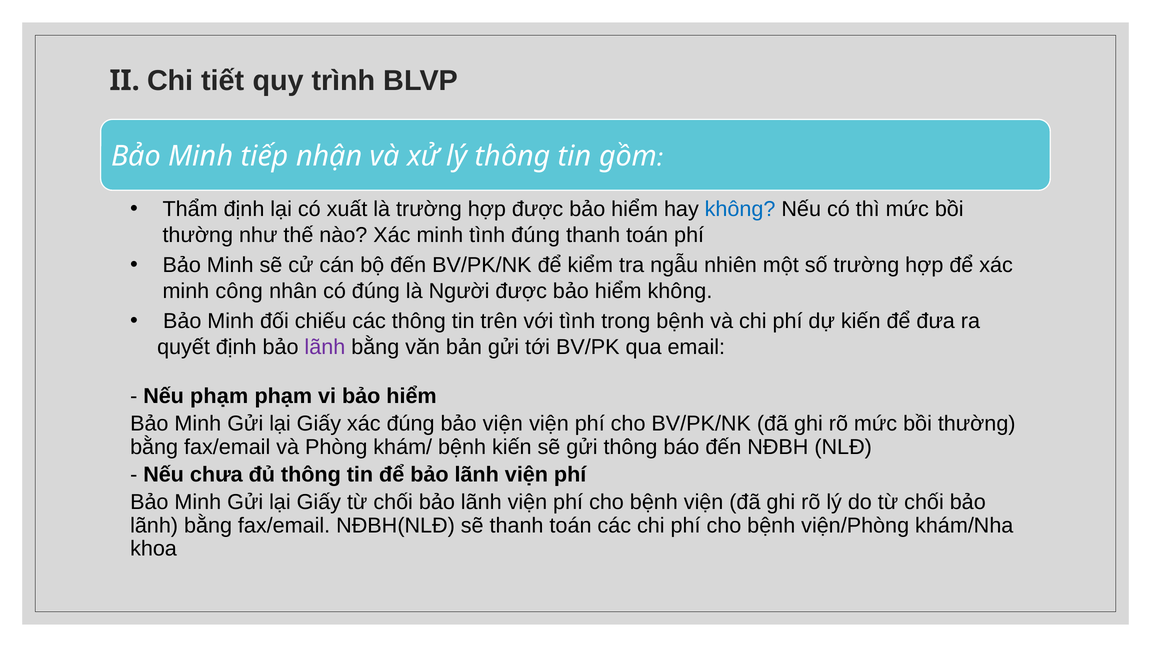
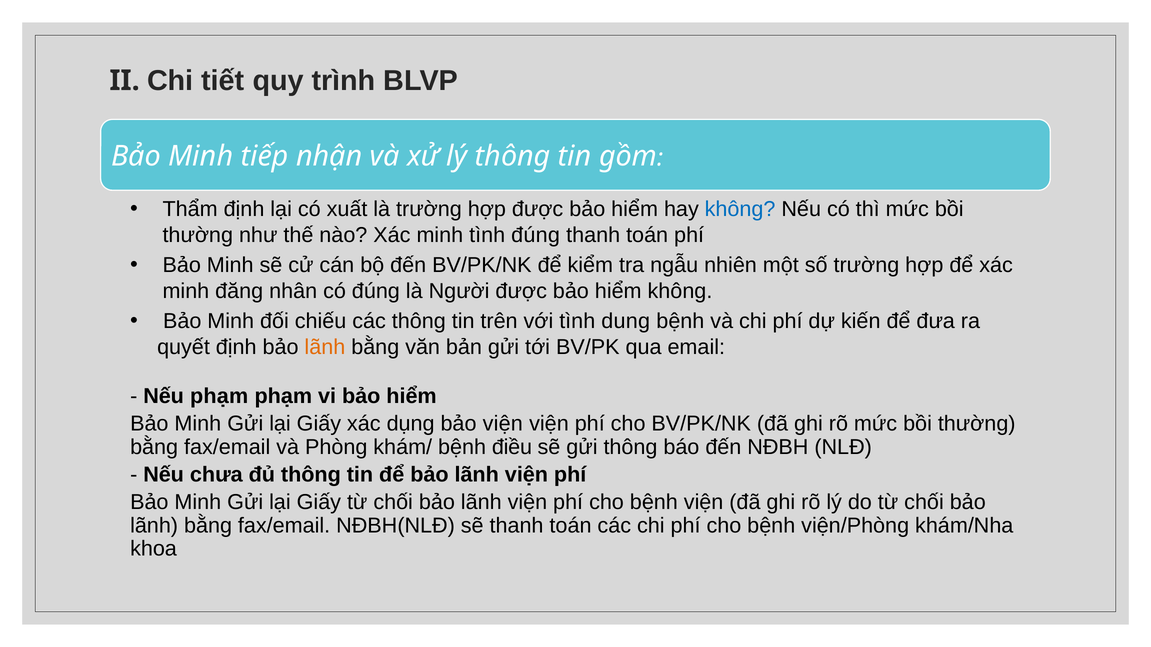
công: công -> đăng
trong: trong -> dung
lãnh at (325, 347) colour: purple -> orange
xác đúng: đúng -> dụng
bệnh kiến: kiến -> điều
